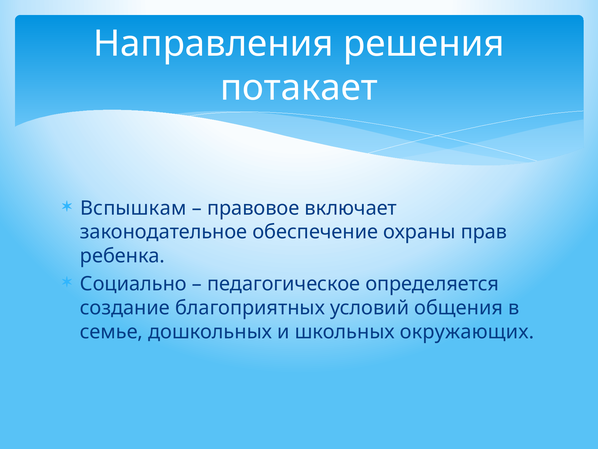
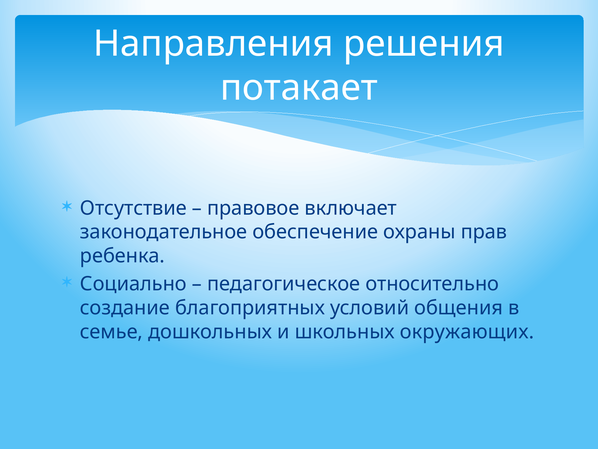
Вспышкам: Вспышкам -> Отсутствие
определяется: определяется -> относительно
